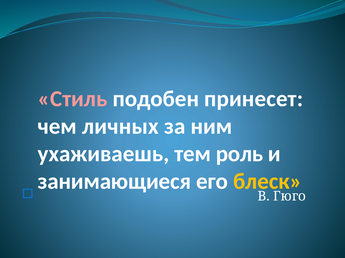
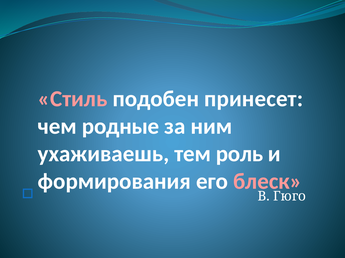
личных: личных -> родные
занимающиеся: занимающиеся -> формирования
блеск colour: yellow -> pink
